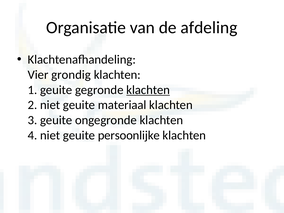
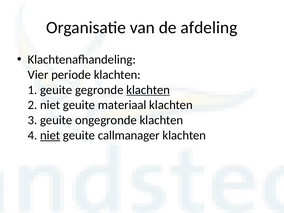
grondig: grondig -> periode
niet at (50, 135) underline: none -> present
persoonlijke: persoonlijke -> callmanager
